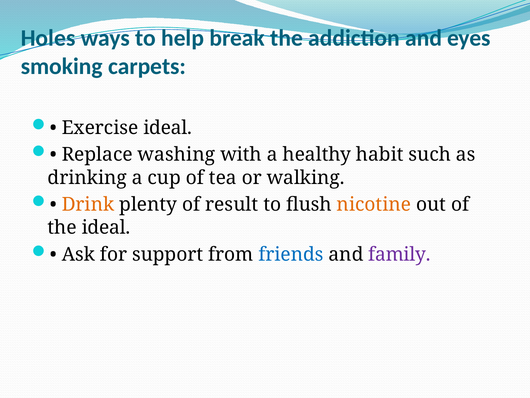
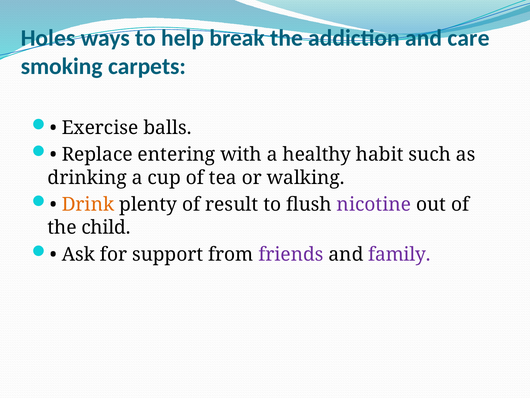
eyes: eyes -> care
Exercise ideal: ideal -> balls
washing: washing -> entering
nicotine colour: orange -> purple
the ideal: ideal -> child
friends colour: blue -> purple
